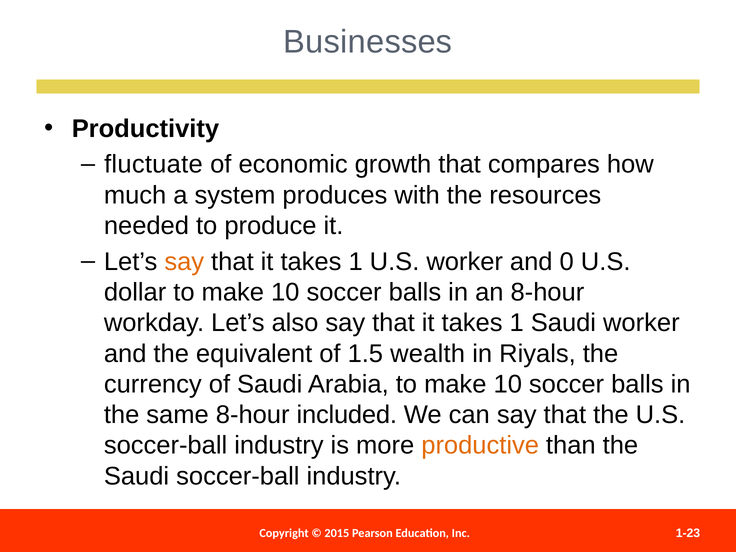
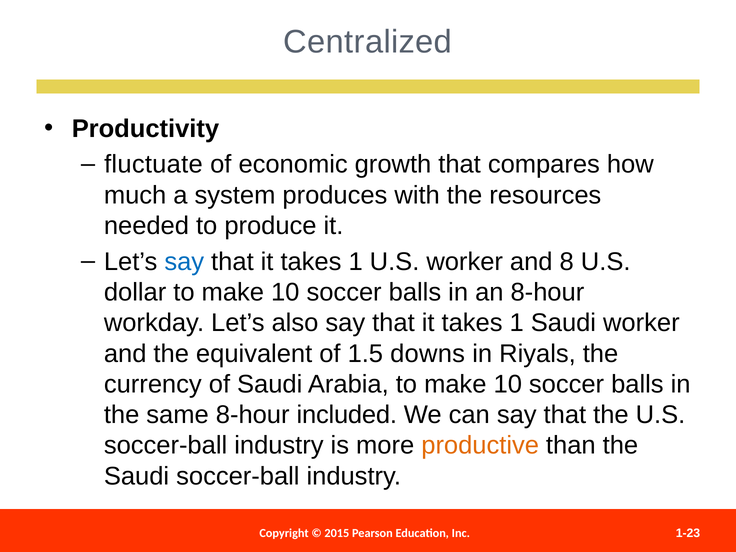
Businesses: Businesses -> Centralized
say at (184, 262) colour: orange -> blue
0: 0 -> 8
wealth: wealth -> downs
